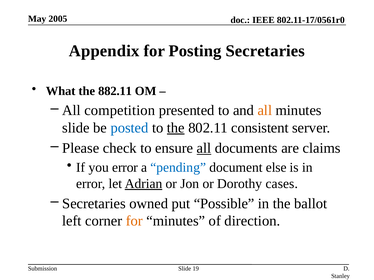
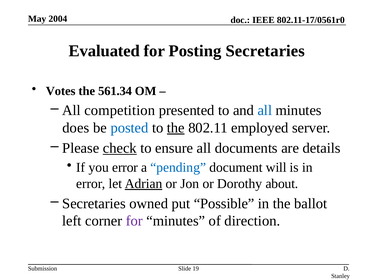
2005: 2005 -> 2004
Appendix: Appendix -> Evaluated
What: What -> Votes
882.11: 882.11 -> 561.34
all at (265, 111) colour: orange -> blue
slide at (76, 128): slide -> does
consistent: consistent -> employed
check underline: none -> present
all at (204, 148) underline: present -> none
claims: claims -> details
else: else -> will
cases: cases -> about
for at (134, 221) colour: orange -> purple
